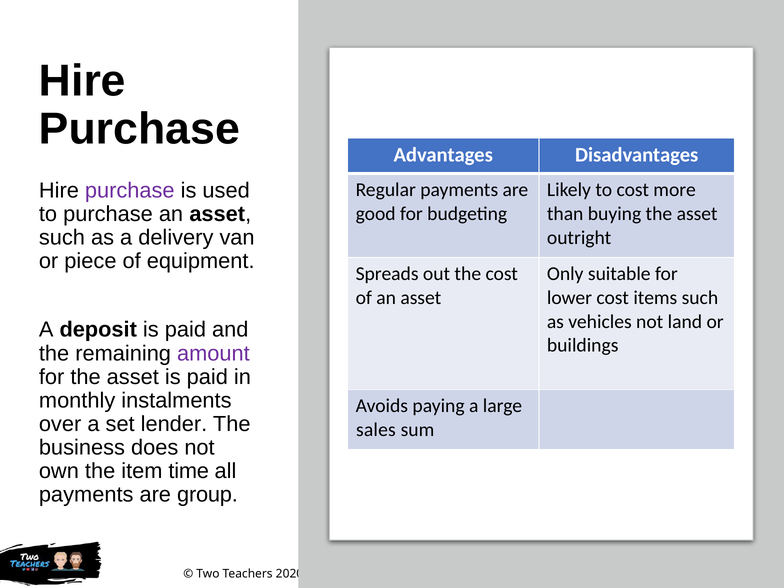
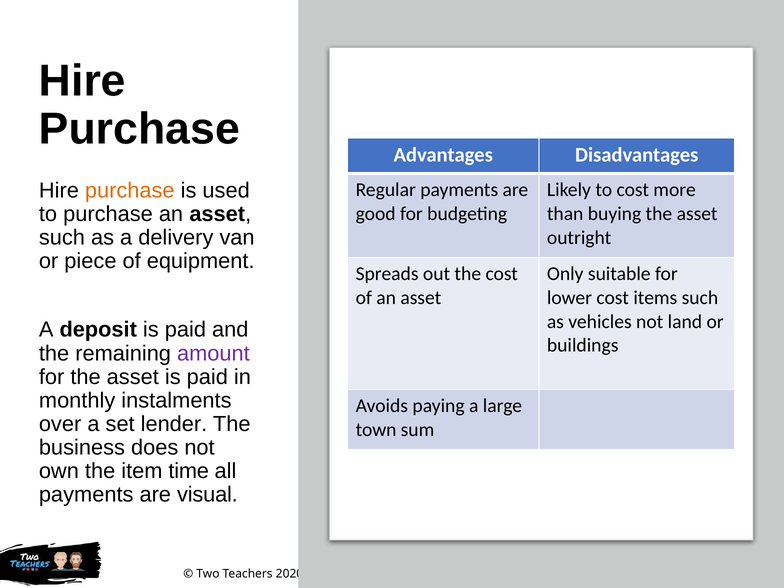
purchase at (130, 190) colour: purple -> orange
sales: sales -> town
group: group -> visual
